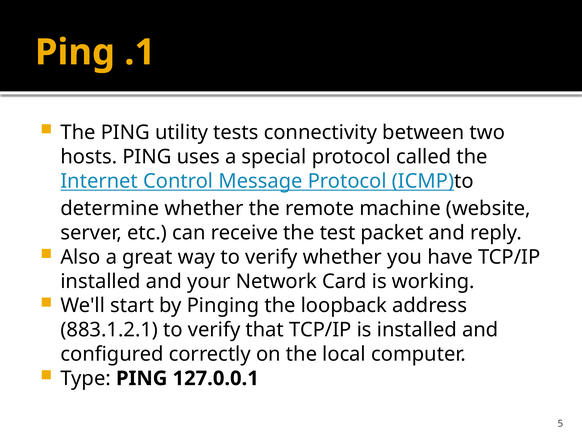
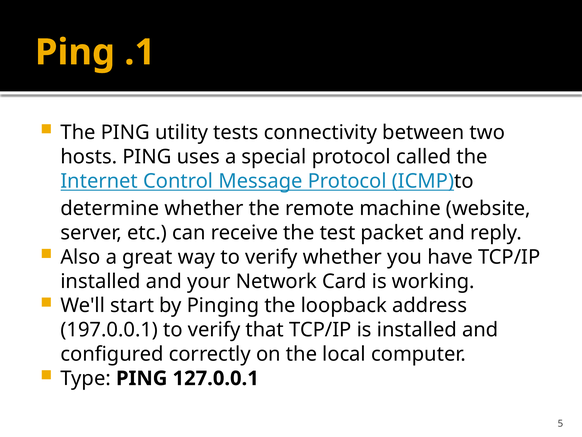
883.1.2.1: 883.1.2.1 -> 197.0.0.1
